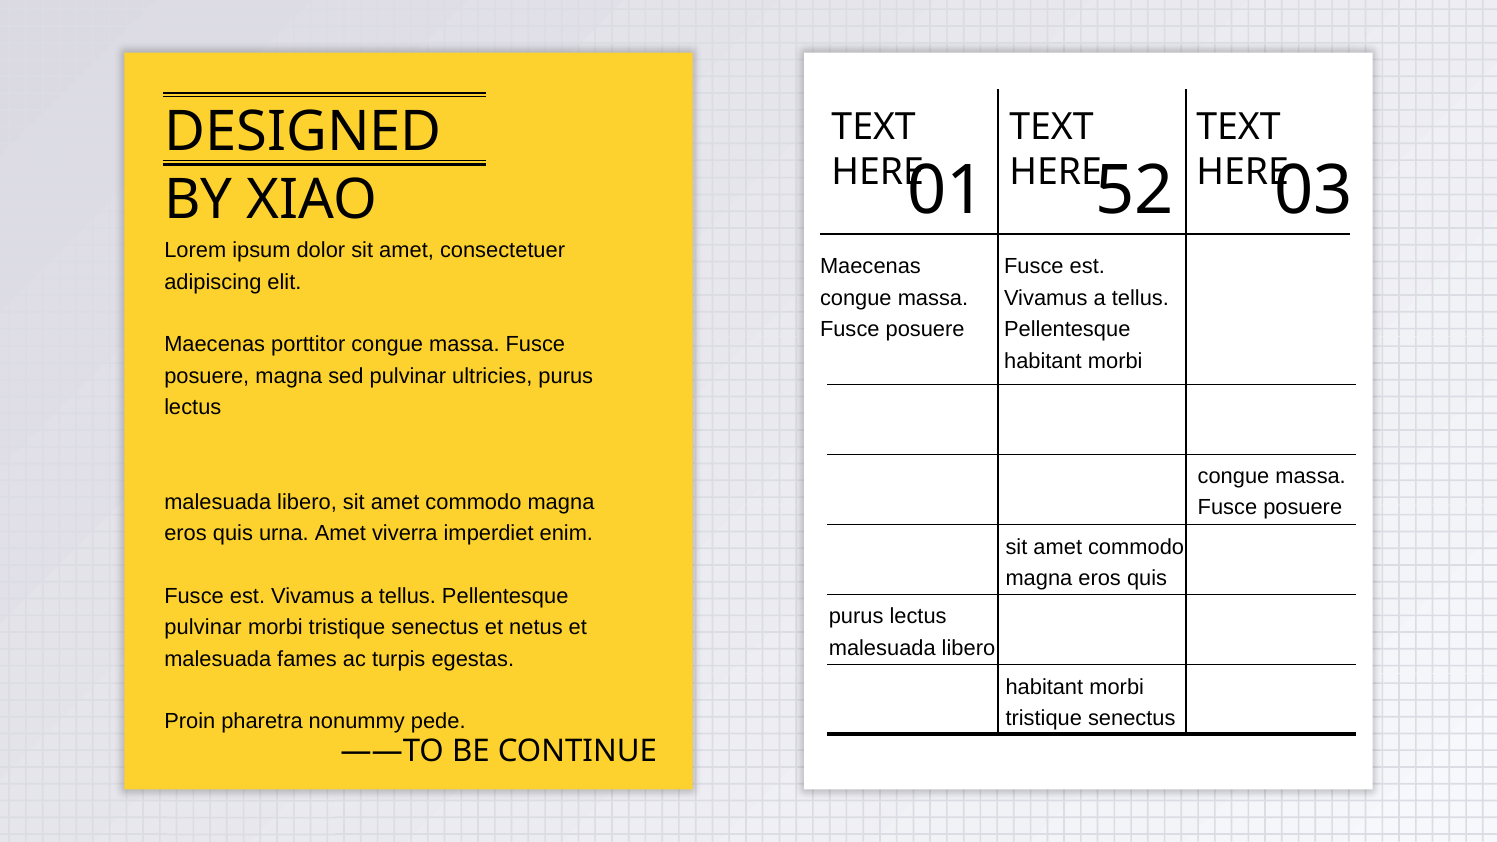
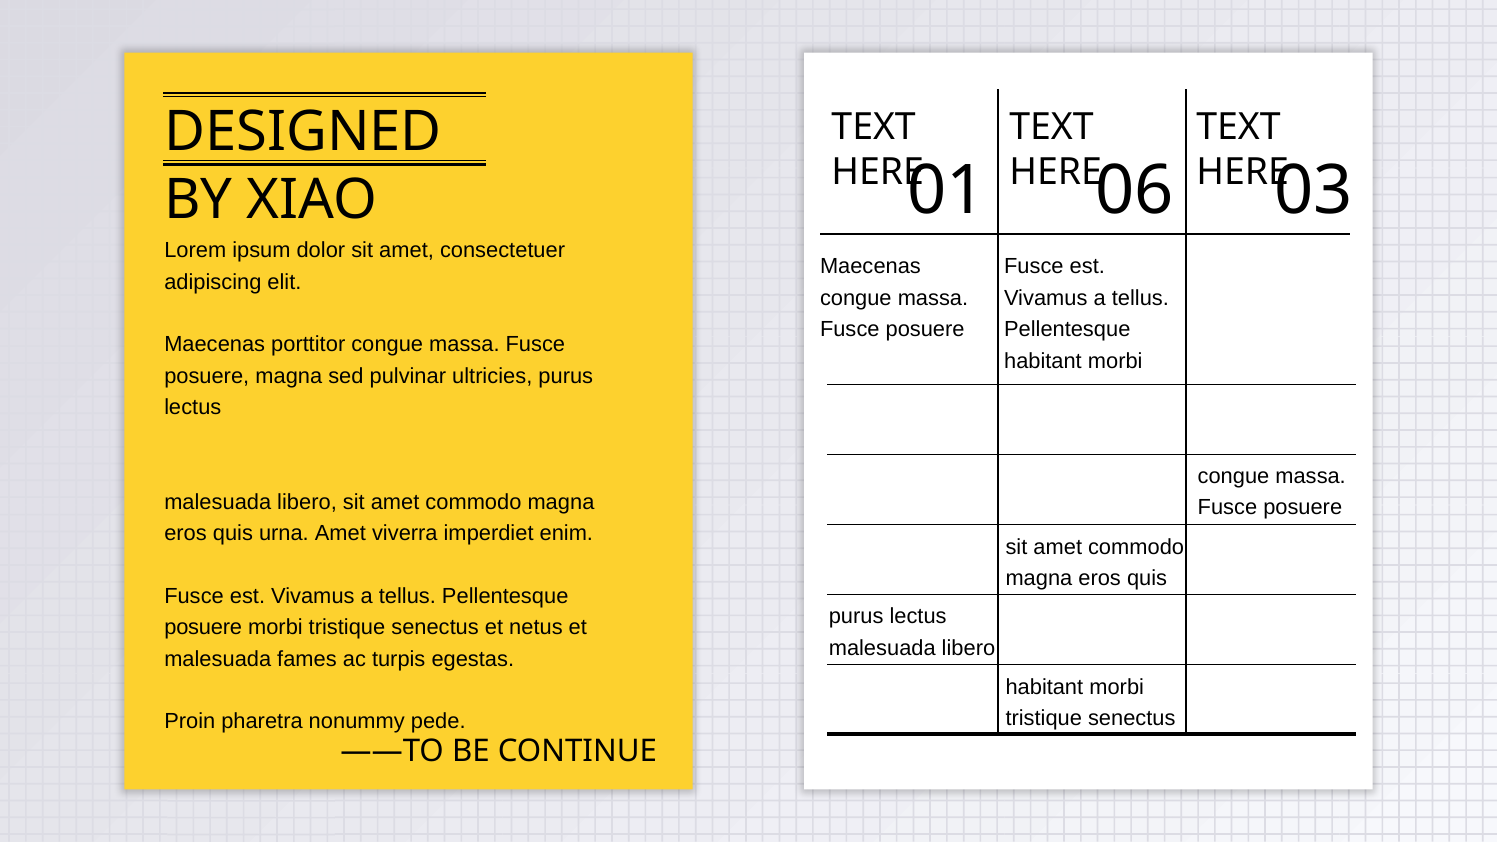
52: 52 -> 06
pulvinar at (203, 628): pulvinar -> posuere
